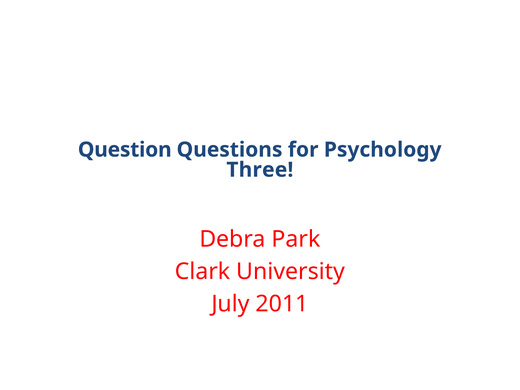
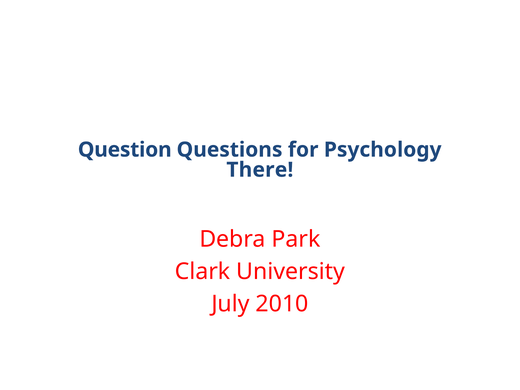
Three: Three -> There
2011: 2011 -> 2010
